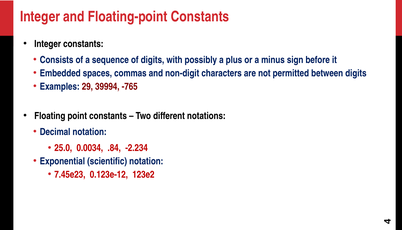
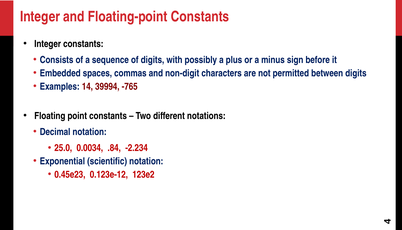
29: 29 -> 14
7.45e23: 7.45e23 -> 0.45e23
